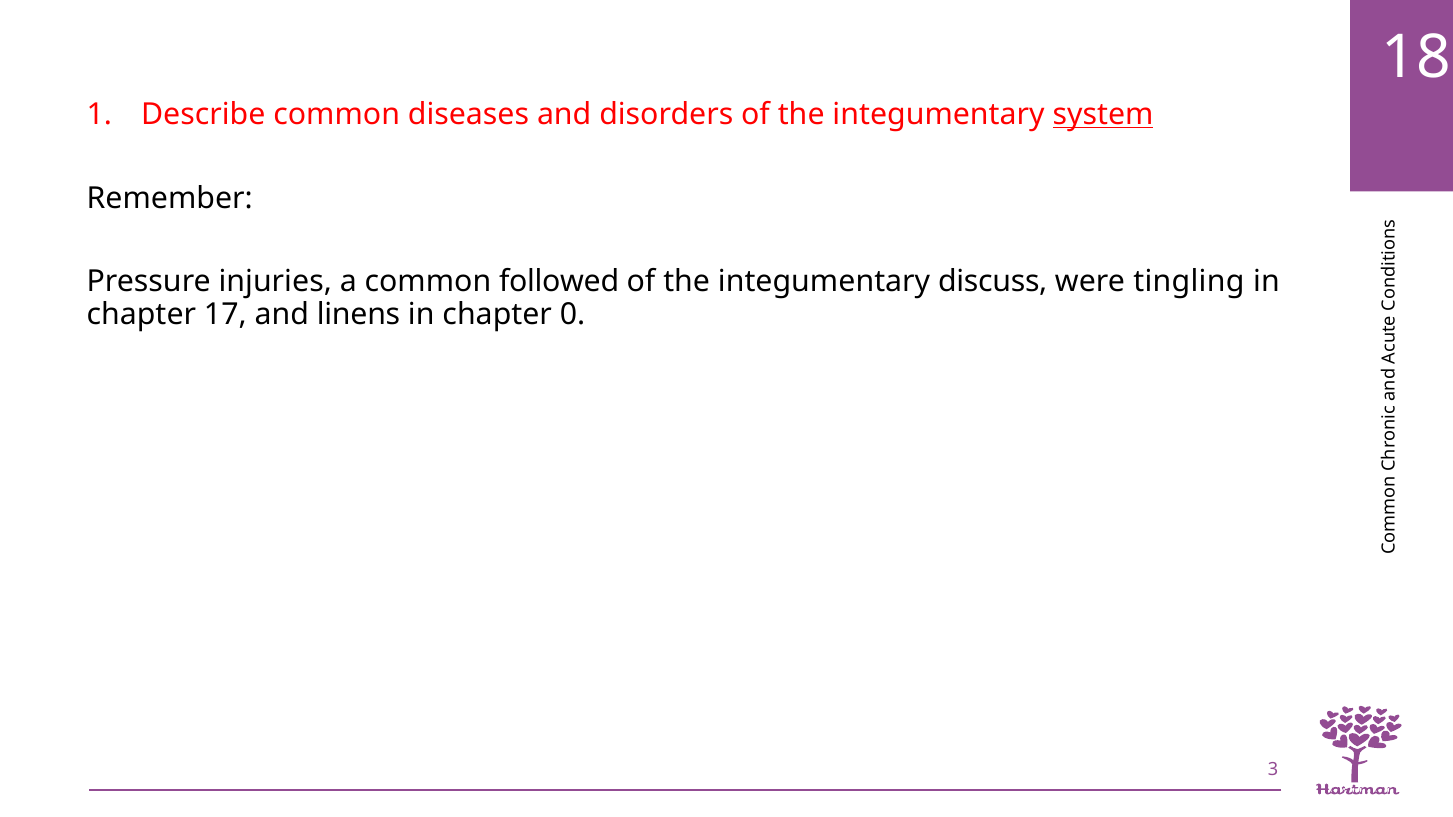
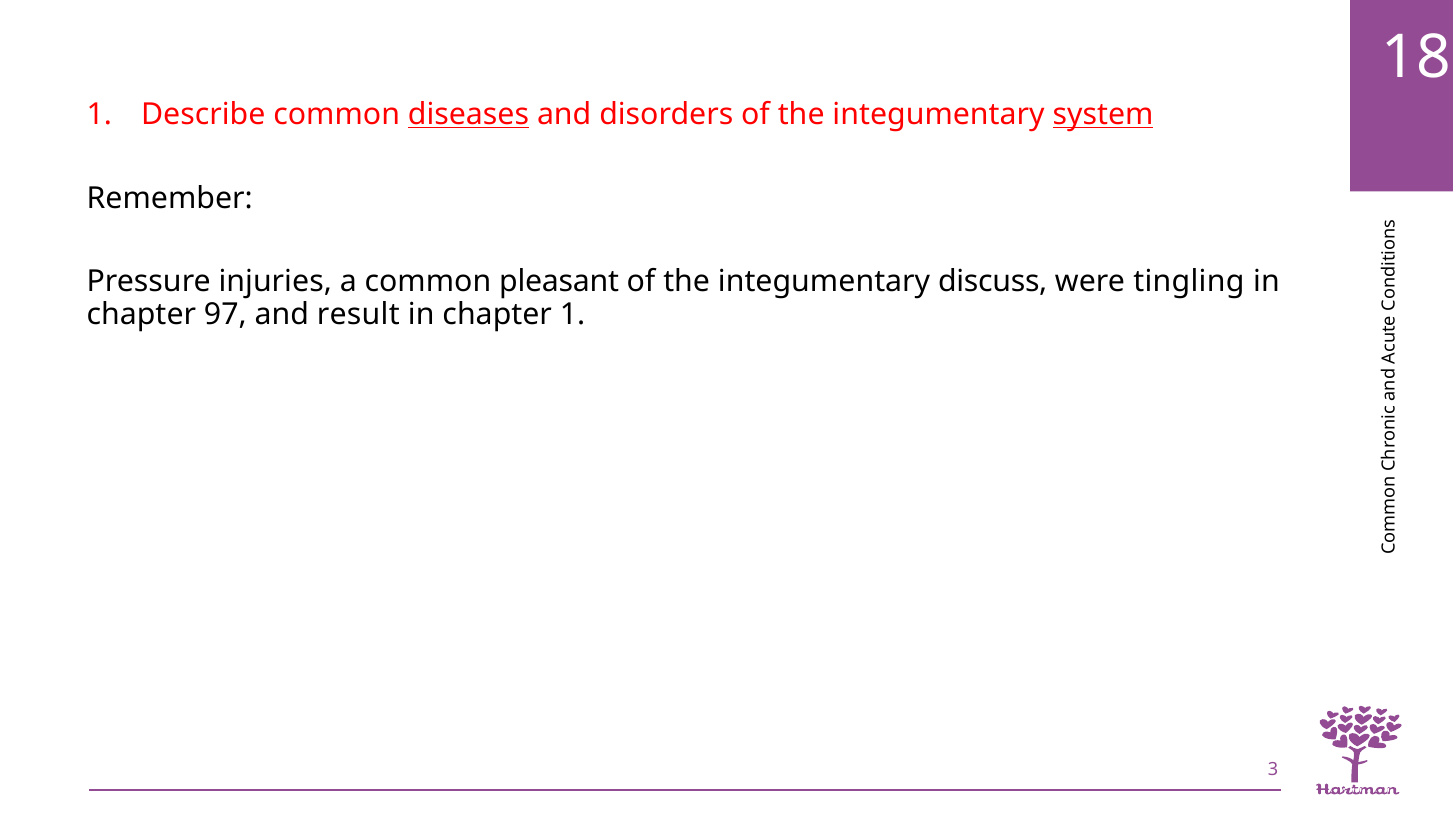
diseases underline: none -> present
followed: followed -> pleasant
17: 17 -> 97
linens: linens -> result
chapter 0: 0 -> 1
